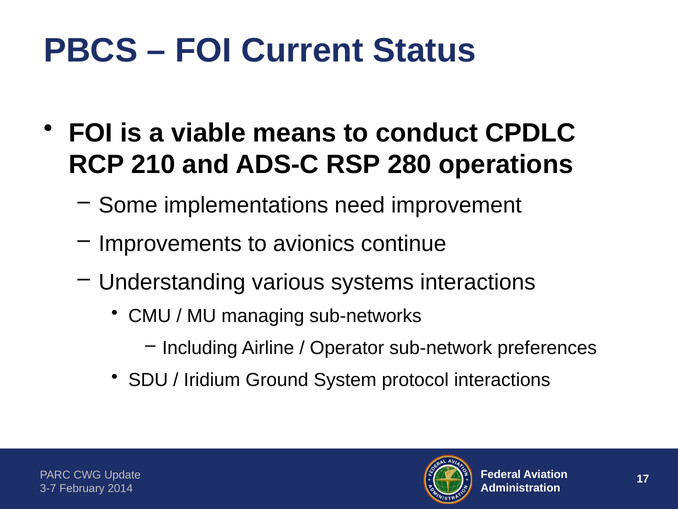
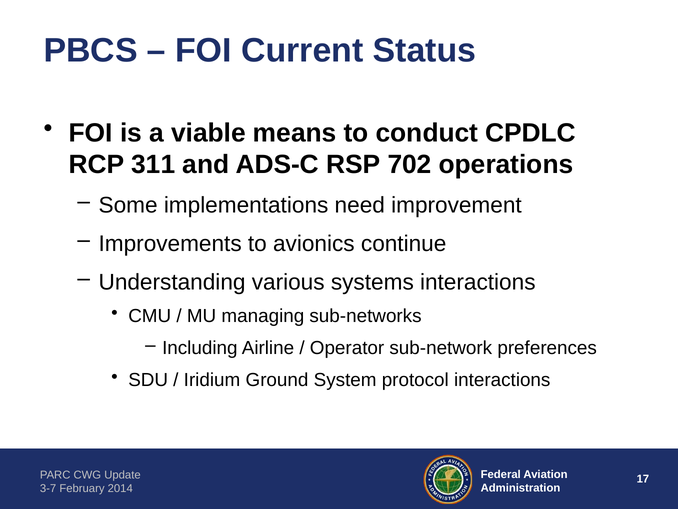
210: 210 -> 311
280: 280 -> 702
